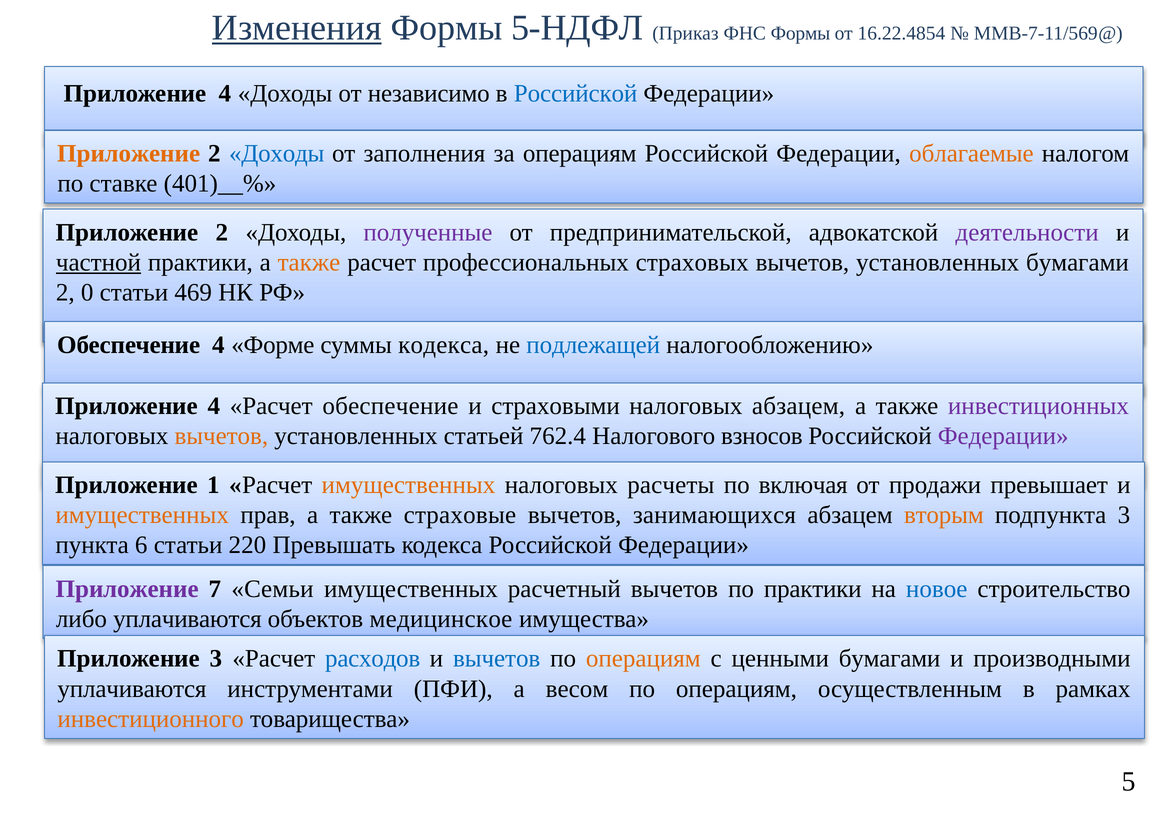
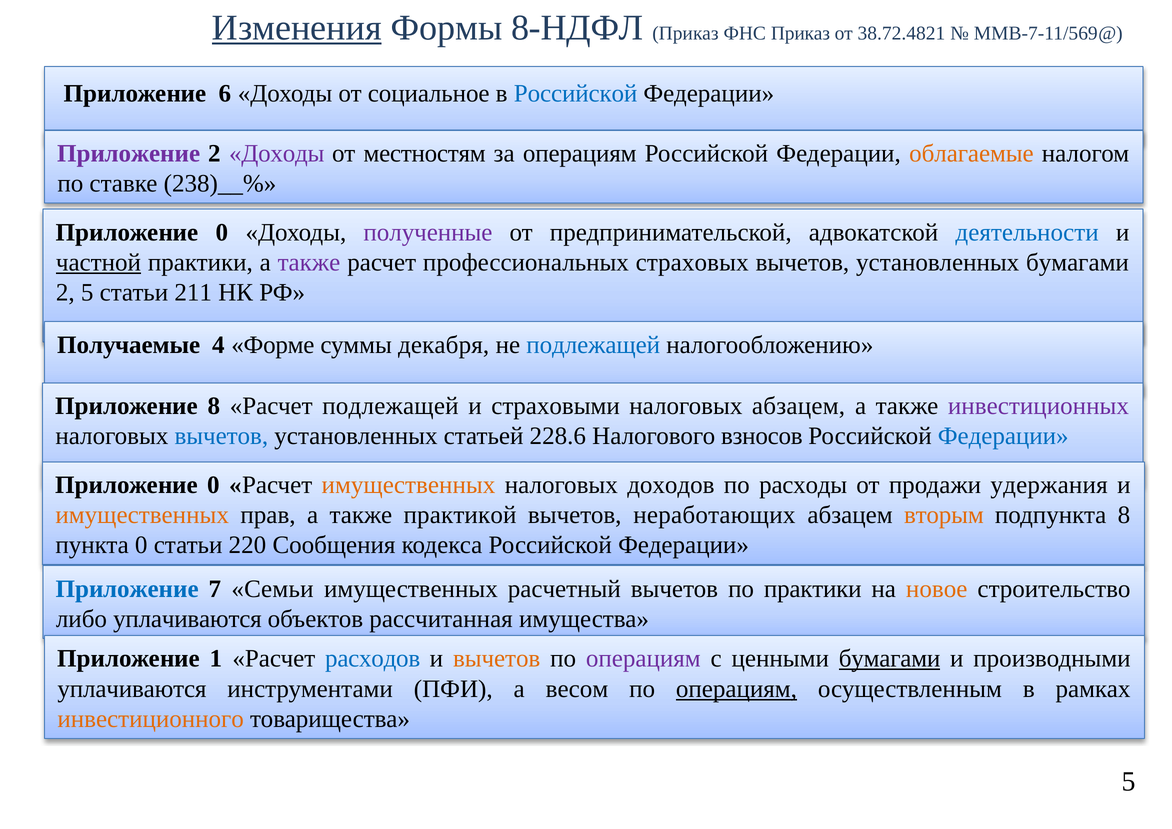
5-НДФЛ: 5-НДФЛ -> 8-НДФЛ
ФНС Формы: Формы -> Приказ
16.22.4854: 16.22.4854 -> 38.72.4821
4 at (225, 94): 4 -> 6
независимо: независимо -> социальное
Приложение at (129, 153) colour: orange -> purple
Доходы at (277, 153) colour: blue -> purple
заполнения: заполнения -> местностям
401)__%: 401)__% -> 238)__%
2 at (222, 232): 2 -> 0
деятельности colour: purple -> blue
также at (309, 262) colour: orange -> purple
2 0: 0 -> 5
469: 469 -> 211
Обеспечение at (129, 345): Обеспечение -> Получаемые
суммы кодекса: кодекса -> декабря
4 at (214, 406): 4 -> 8
Расчет обеспечение: обеспечение -> подлежащей
вычетов at (221, 436) colour: orange -> blue
762.4: 762.4 -> 228.6
Федерации at (1003, 436) colour: purple -> blue
1 at (214, 485): 1 -> 0
расчеты: расчеты -> доходов
включая: включая -> расходы
превышает: превышает -> удержания
страховые: страховые -> практикой
занимающихся: занимающихся -> неработающих
подпункта 3: 3 -> 8
пункта 6: 6 -> 0
Превышать: Превышать -> Сообщения
Приложение at (127, 589) colour: purple -> blue
новое colour: blue -> orange
медицинское: медицинское -> рассчитанная
Приложение 3: 3 -> 1
вычетов at (497, 658) colour: blue -> orange
операциям at (643, 658) colour: orange -> purple
бумагами at (890, 658) underline: none -> present
операциям at (736, 689) underline: none -> present
